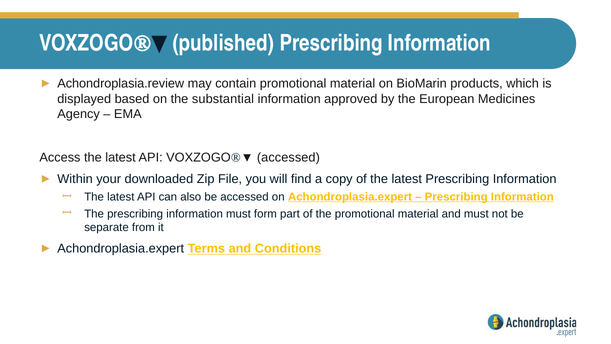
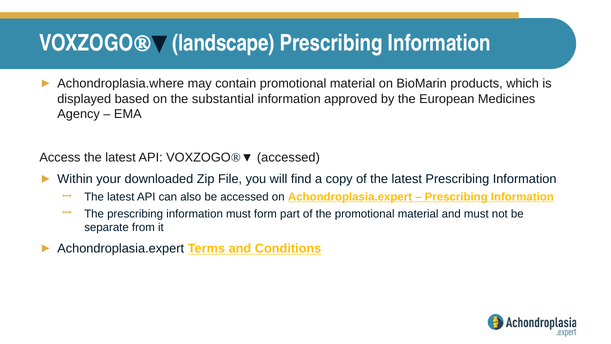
published: published -> landscape
Achondroplasia.review: Achondroplasia.review -> Achondroplasia.where
